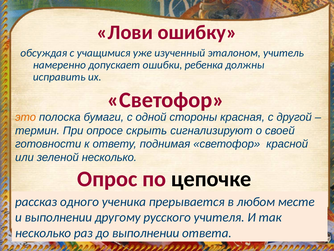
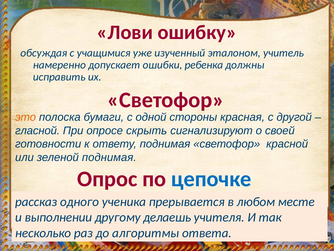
термин: термин -> гласной
зеленой несколько: несколько -> поднимая
цепочке colour: black -> blue
русского: русского -> делаешь
до выполнении: выполнении -> алгоритмы
